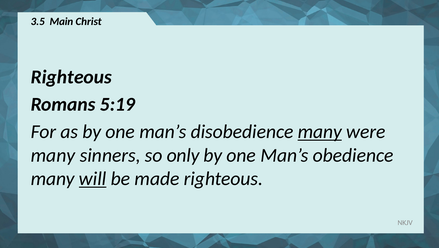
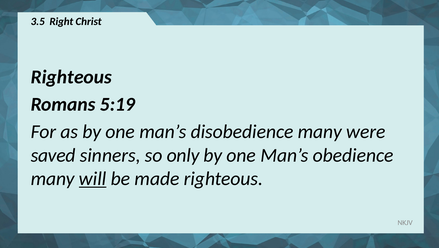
Main: Main -> Right
many at (320, 132) underline: present -> none
many at (53, 155): many -> saved
